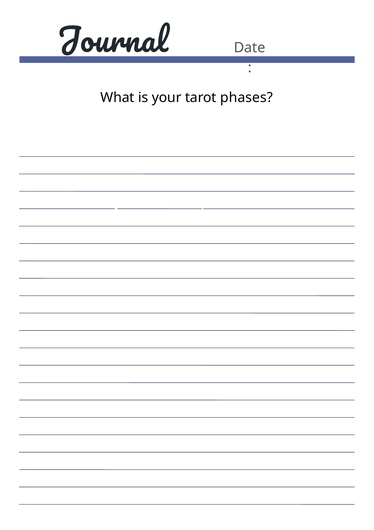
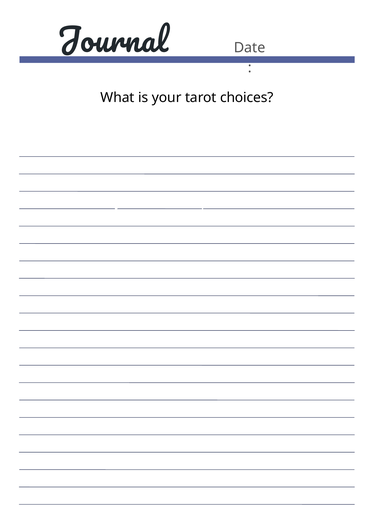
phases: phases -> choices
